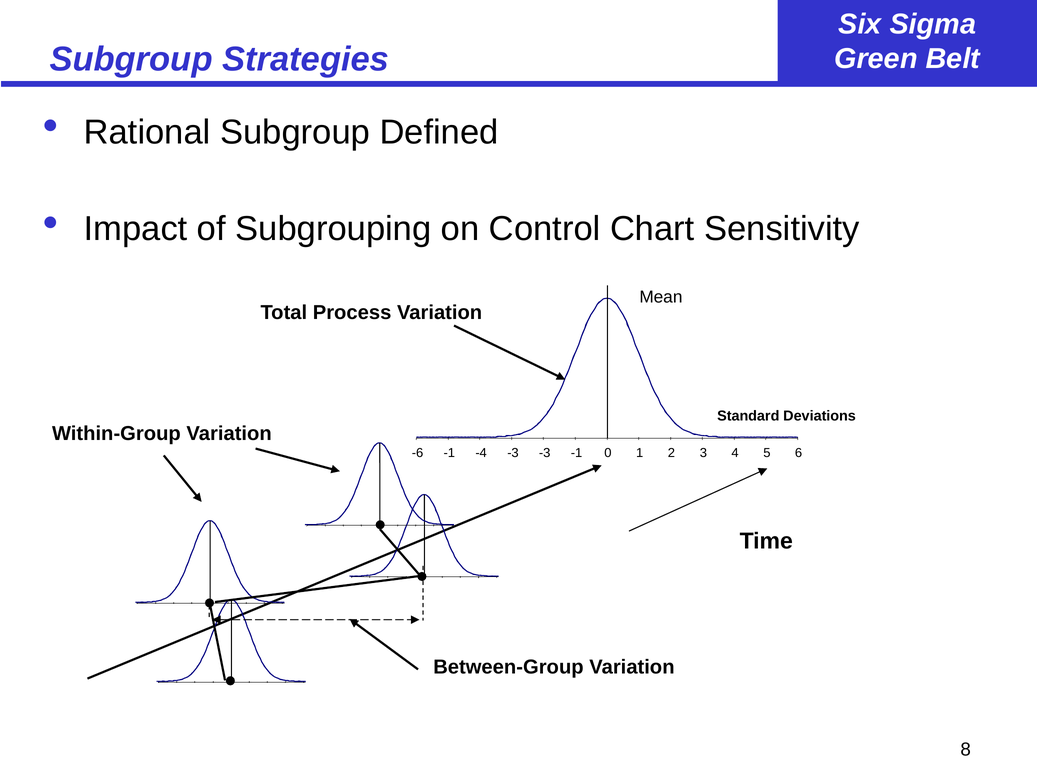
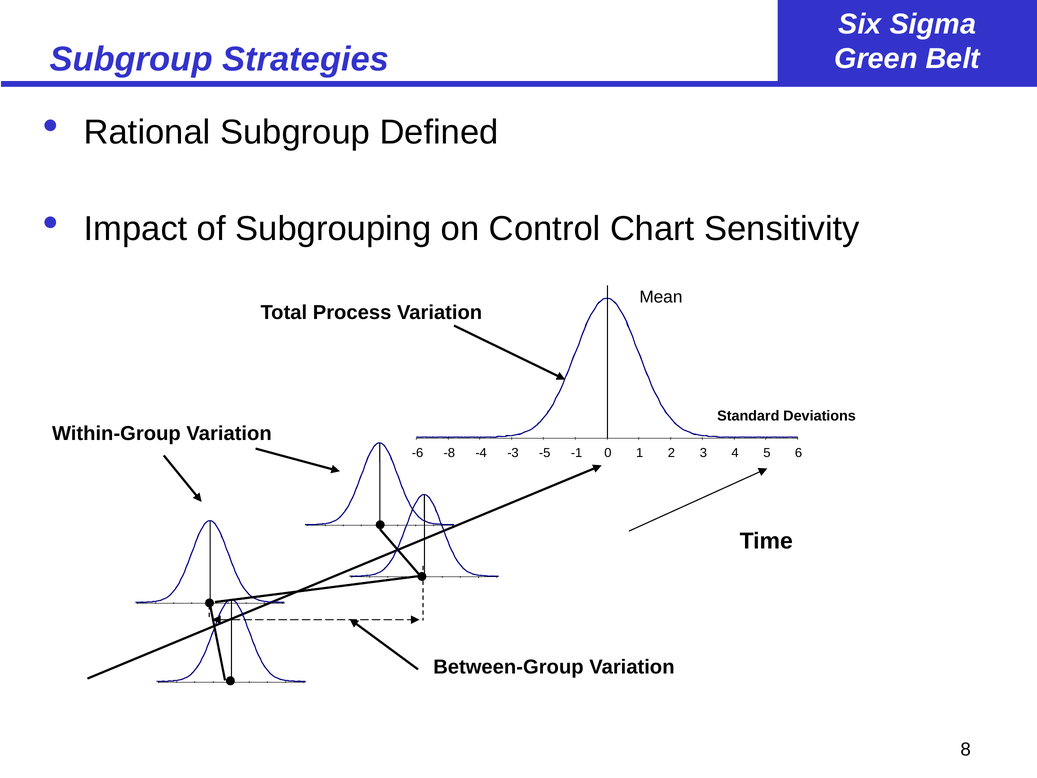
-6 -1: -1 -> -8
-3 -3: -3 -> -5
